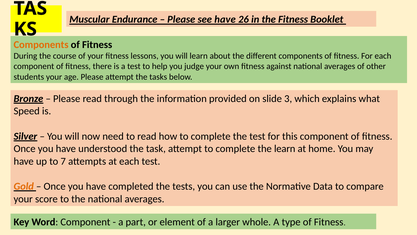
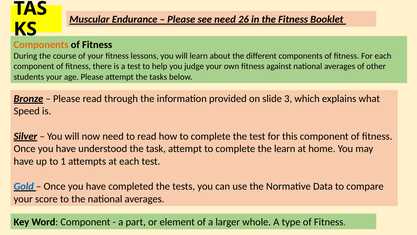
see have: have -> need
7: 7 -> 1
Gold colour: orange -> blue
